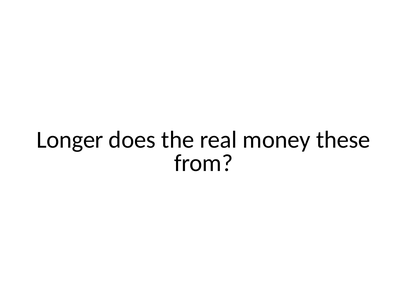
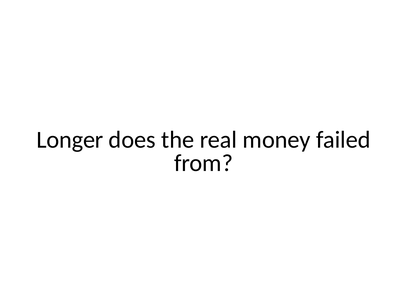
these: these -> failed
